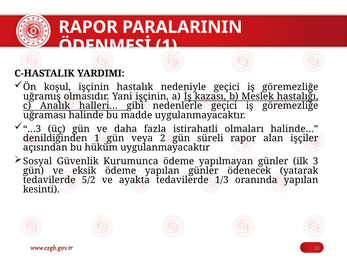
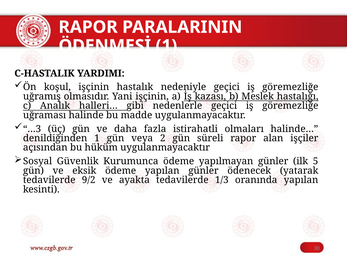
3: 3 -> 5
5/2: 5/2 -> 9/2
